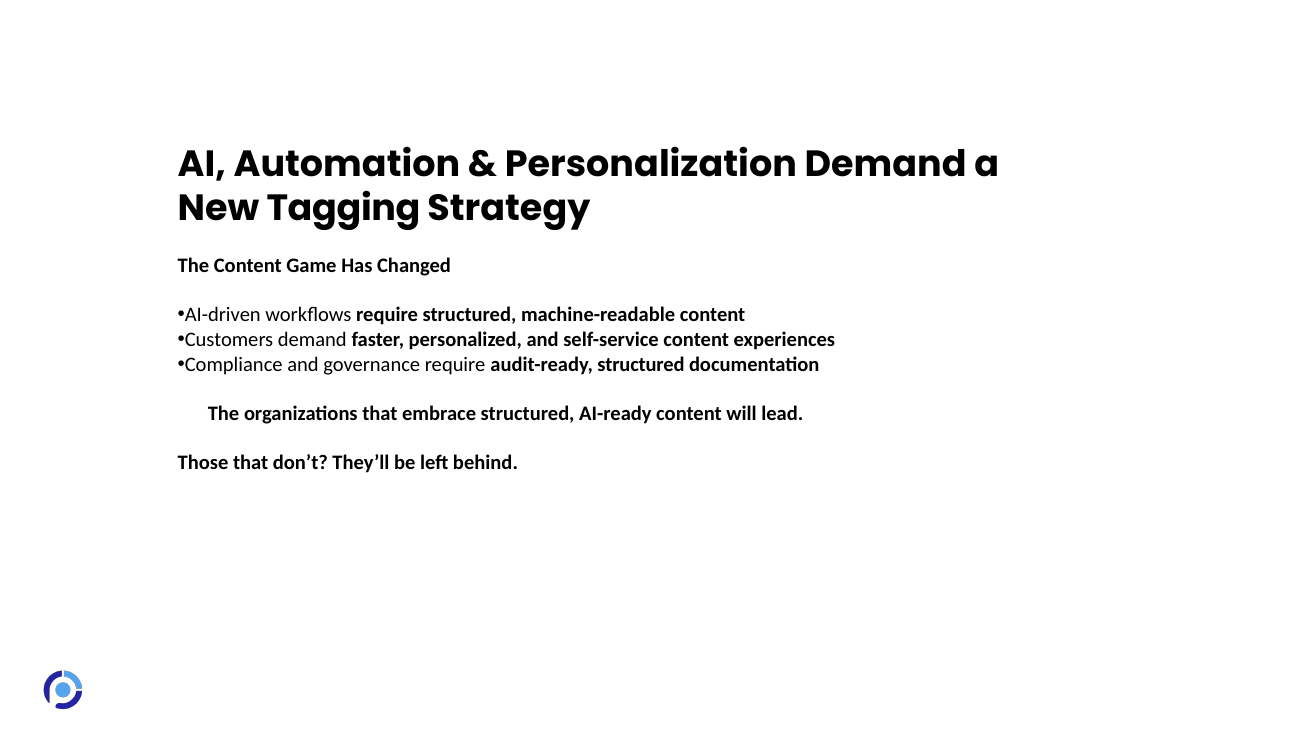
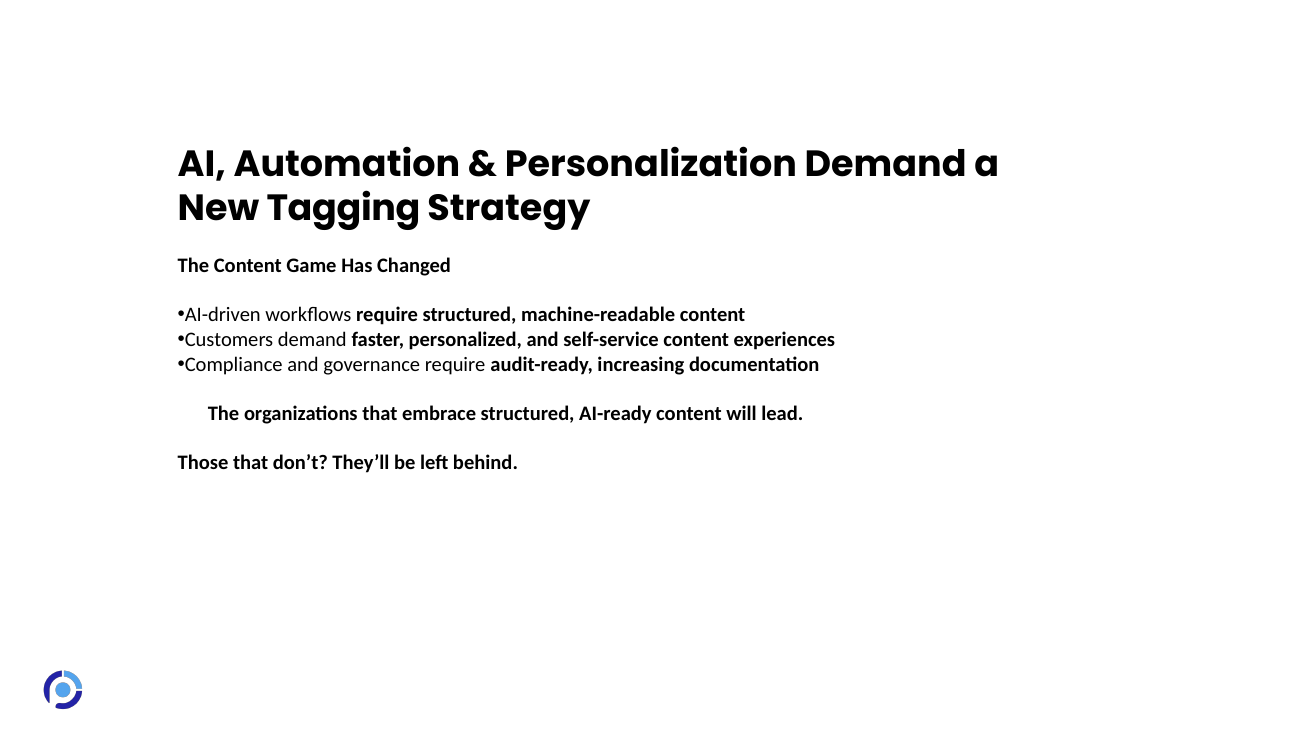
audit-ready structured: structured -> increasing
